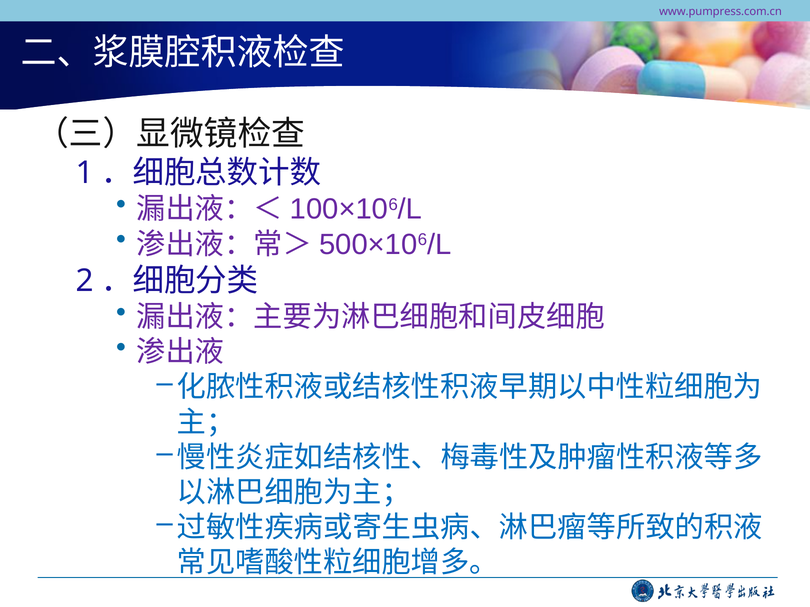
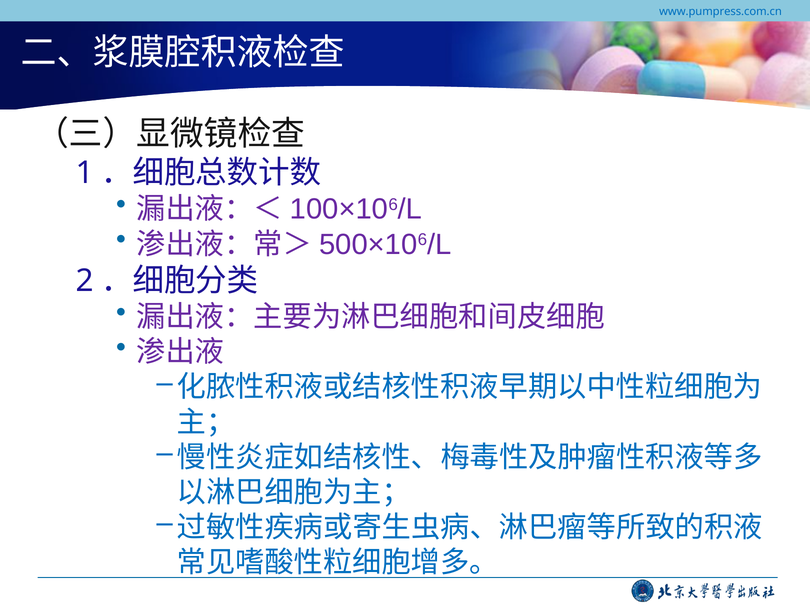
www.pumpress.com.cn colour: purple -> blue
